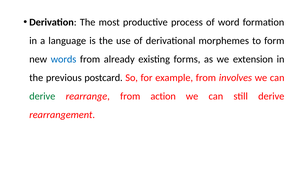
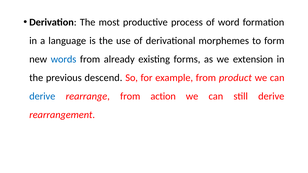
postcard: postcard -> descend
involves: involves -> product
derive at (42, 96) colour: green -> blue
